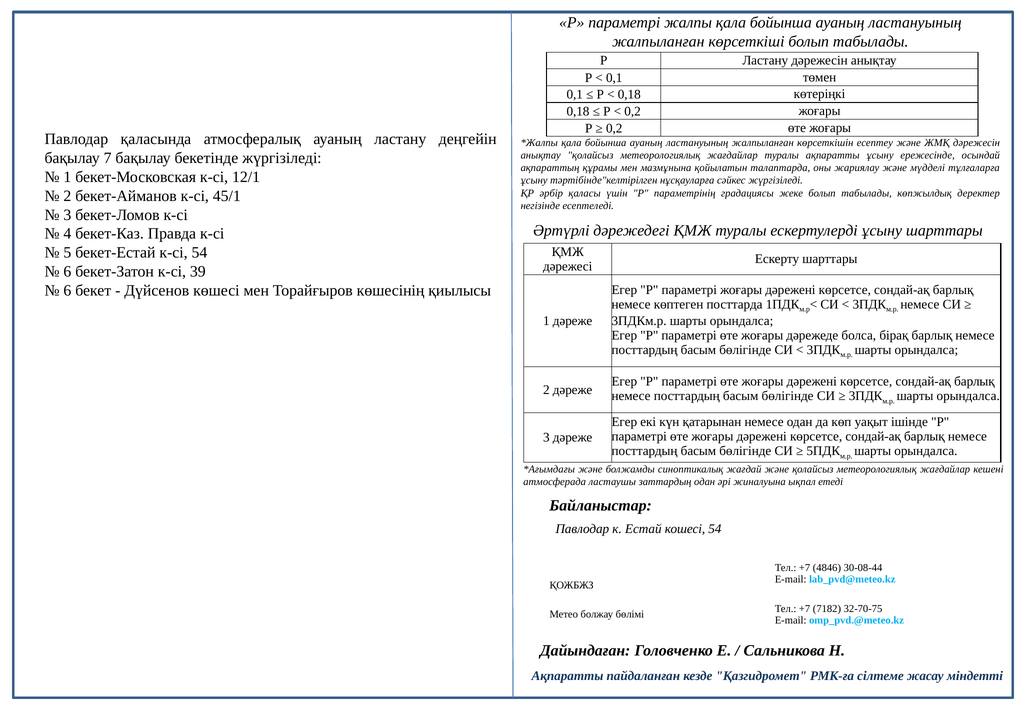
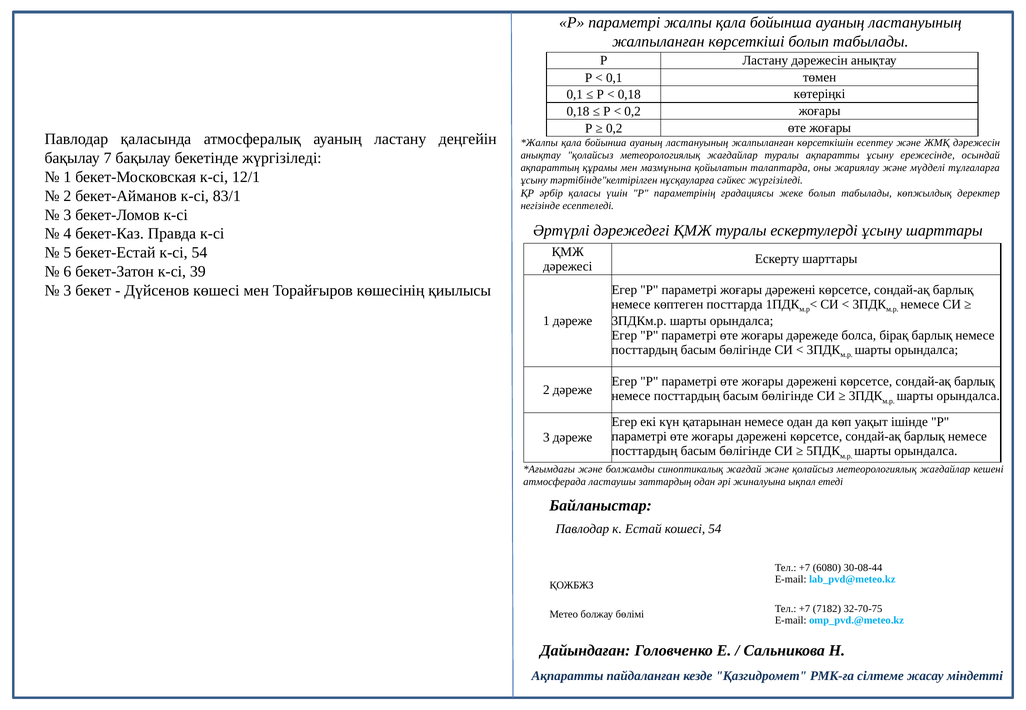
45/1: 45/1 -> 83/1
6 at (67, 291): 6 -> 3
4846: 4846 -> 6080
